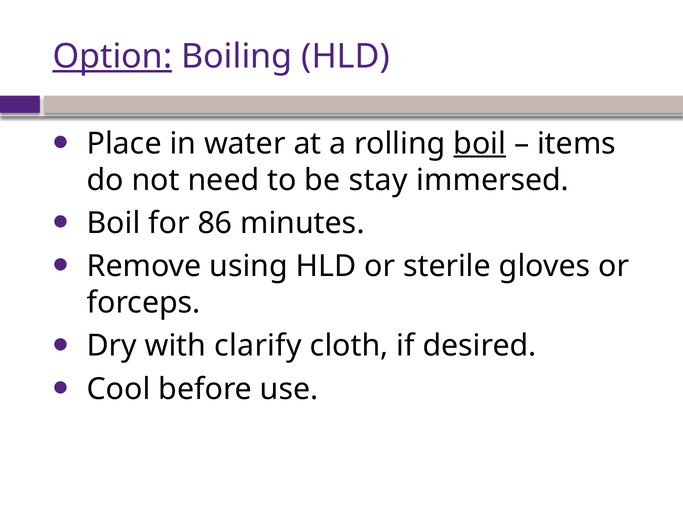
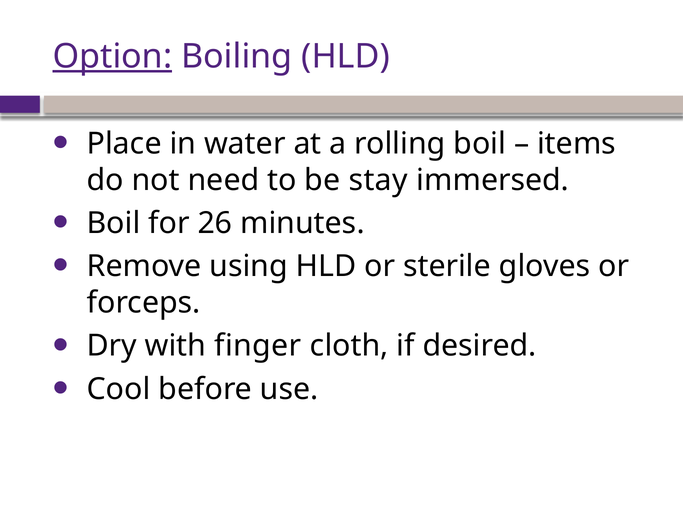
boil at (480, 143) underline: present -> none
86: 86 -> 26
clarify: clarify -> finger
